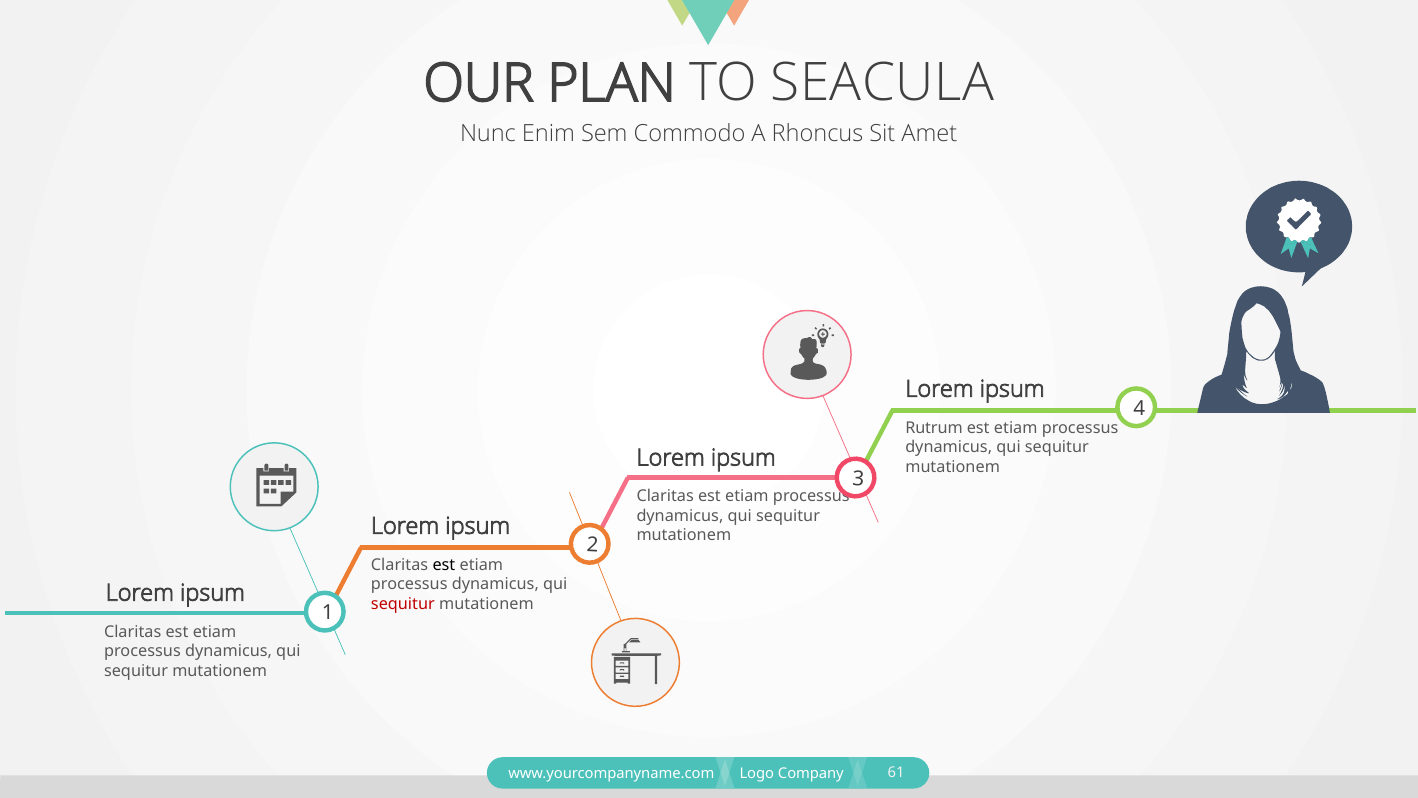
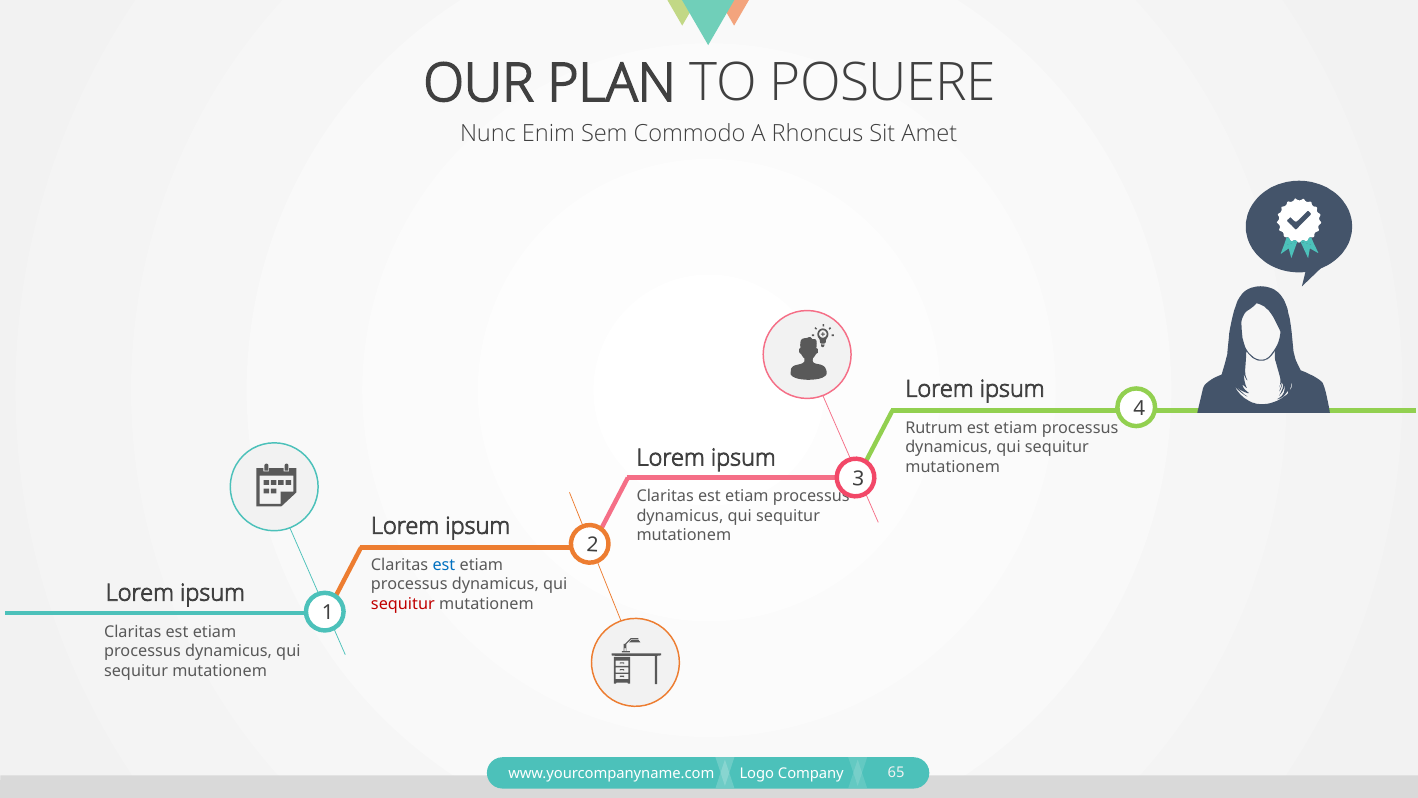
SEACULA: SEACULA -> POSUERE
est at (444, 565) colour: black -> blue
61: 61 -> 65
